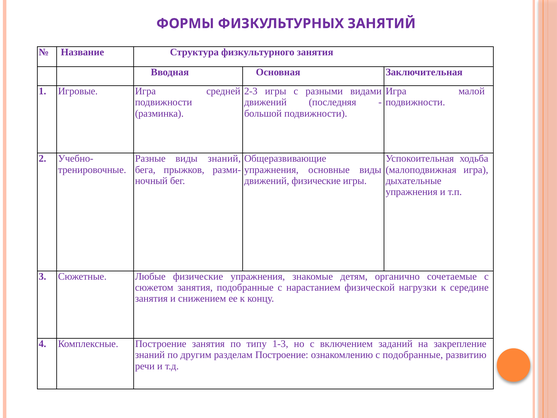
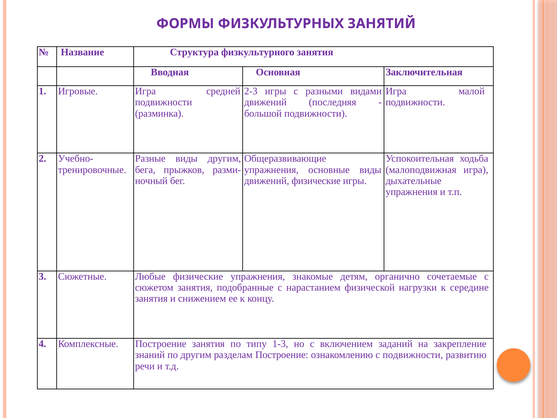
виды знаний: знаний -> другим
с подобранные: подобранные -> подвижности
